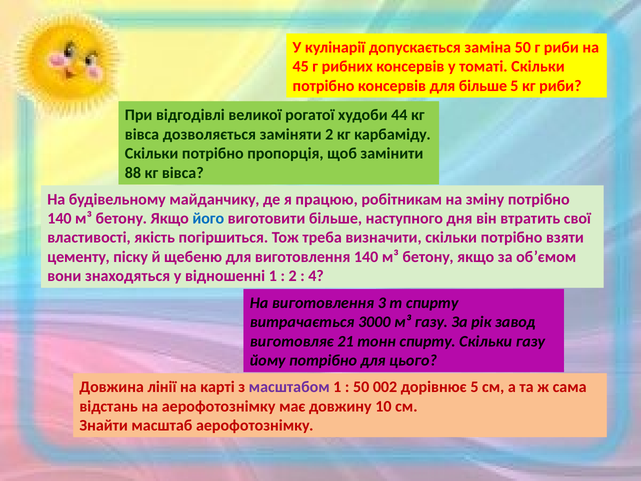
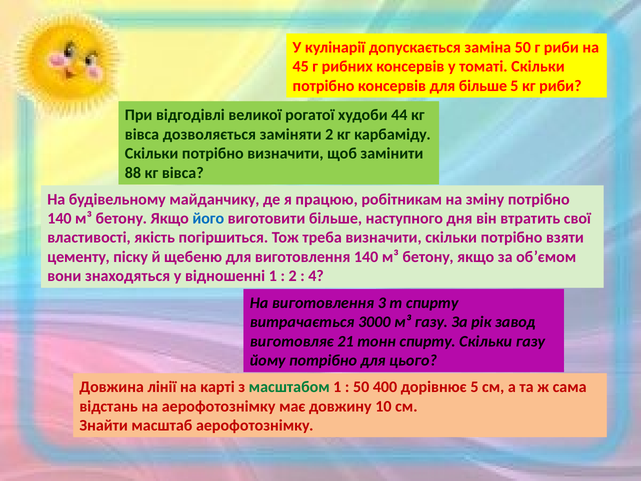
потрібно пропорція: пропорція -> визначити
масштабом colour: purple -> green
002: 002 -> 400
